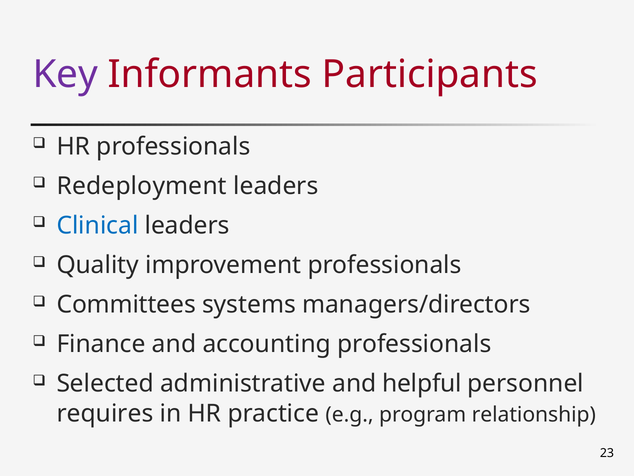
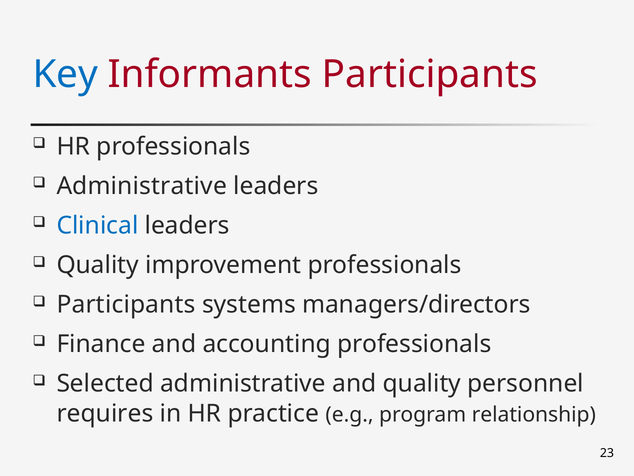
Key colour: purple -> blue
Redeployment at (142, 186): Redeployment -> Administrative
Committees at (126, 304): Committees -> Participants
and helpful: helpful -> quality
